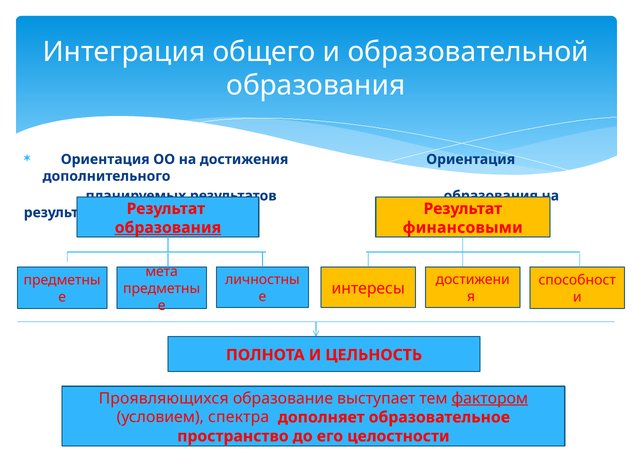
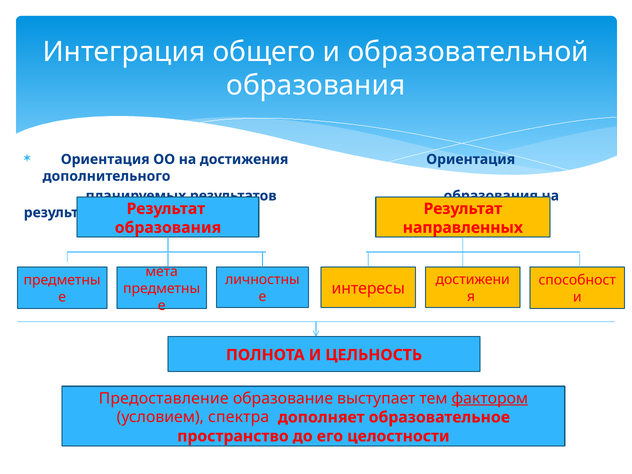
образования at (168, 228) underline: present -> none
финансовыми: финансовыми -> направленных
Проявляющихся: Проявляющихся -> Предоставление
